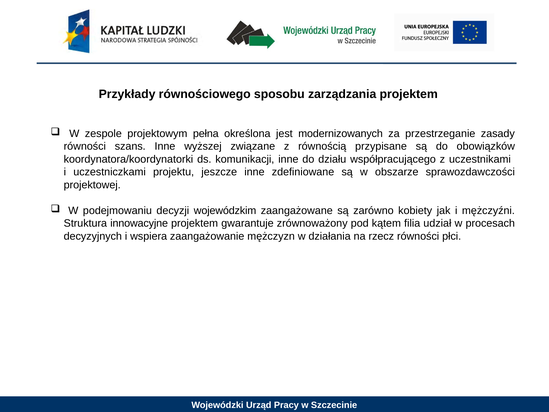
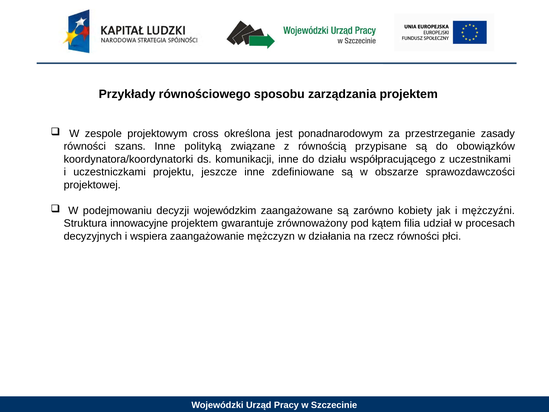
pełna: pełna -> cross
modernizowanych: modernizowanych -> ponadnarodowym
wyższej: wyższej -> polityką
